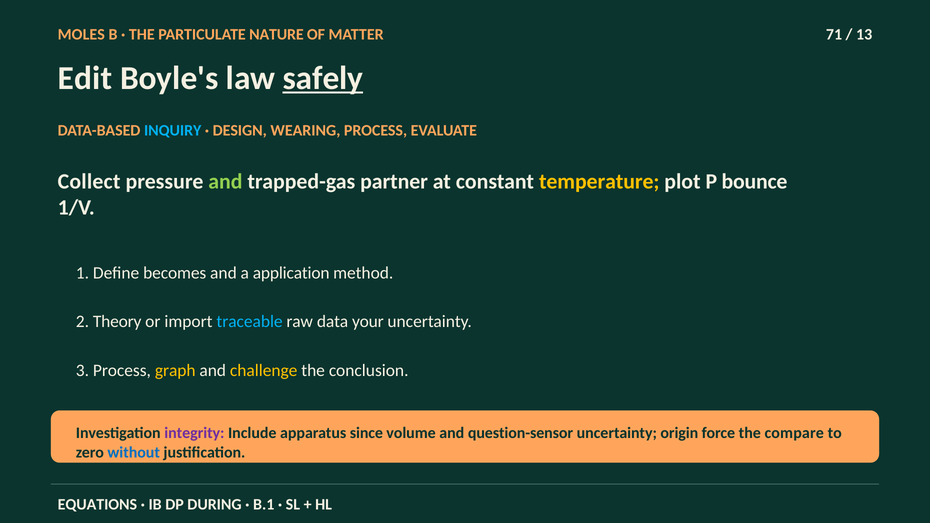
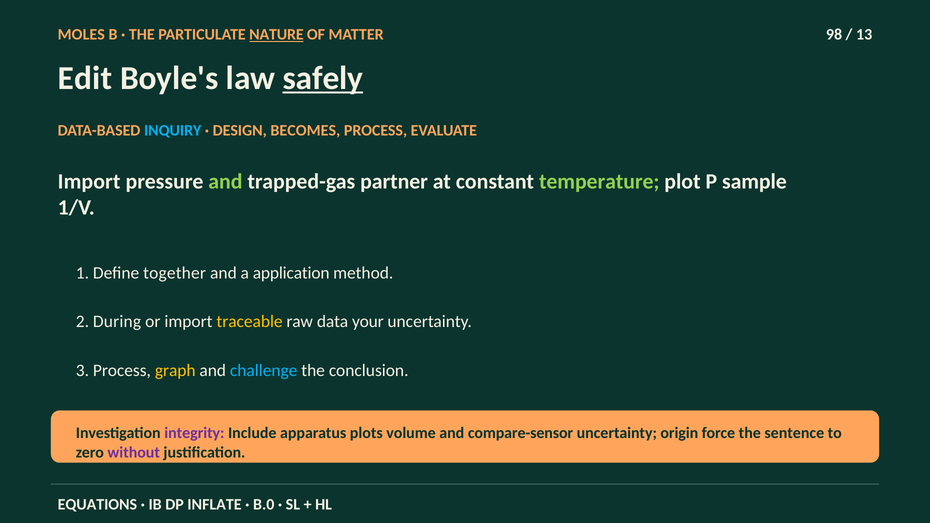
NATURE underline: none -> present
71: 71 -> 98
WEARING: WEARING -> BECOMES
Collect at (89, 181): Collect -> Import
temperature colour: yellow -> light green
bounce: bounce -> sample
becomes: becomes -> together
Theory: Theory -> During
traceable colour: light blue -> yellow
challenge colour: yellow -> light blue
since: since -> plots
question-sensor: question-sensor -> compare-sensor
compare: compare -> sentence
without colour: blue -> purple
DURING: DURING -> INFLATE
B.1: B.1 -> B.0
